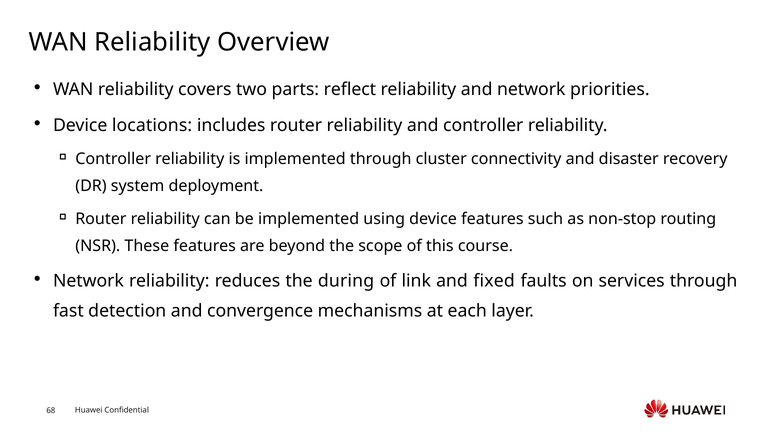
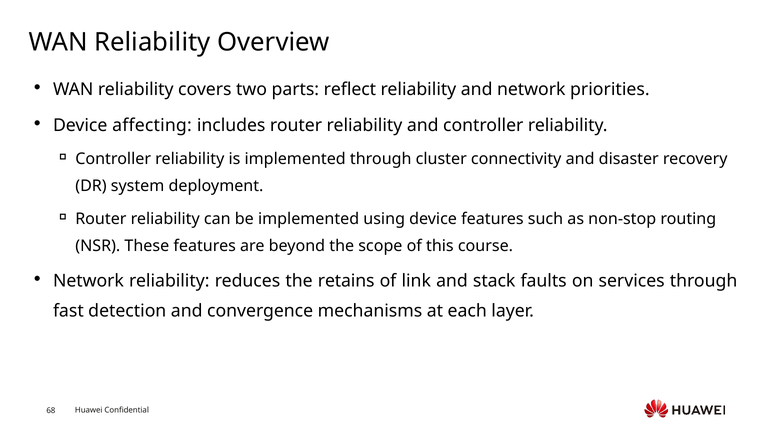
locations: locations -> affecting
during: during -> retains
fixed: fixed -> stack
